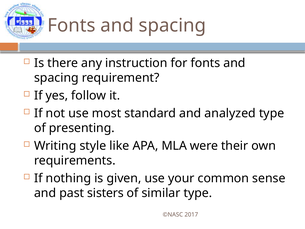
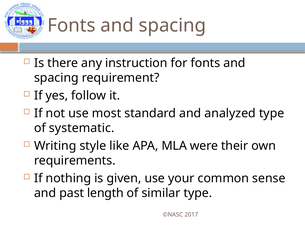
presenting: presenting -> systematic
sisters: sisters -> length
